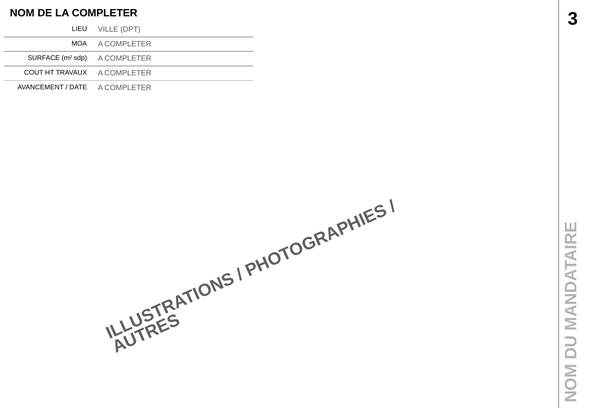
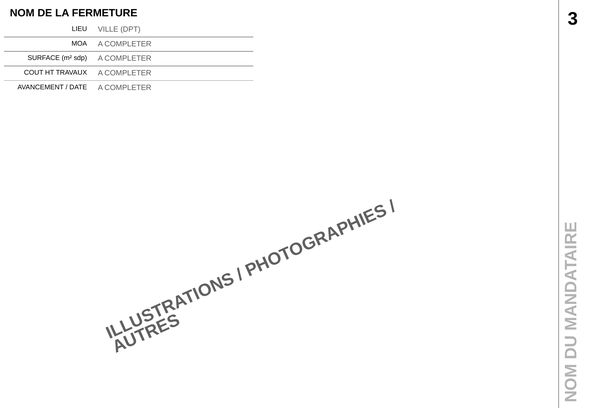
LA COMPLETER: COMPLETER -> FERMETURE
